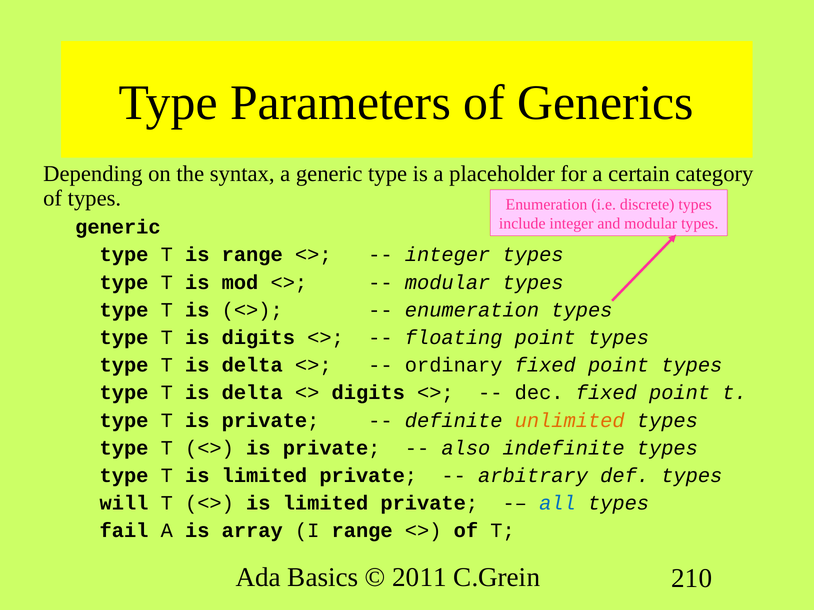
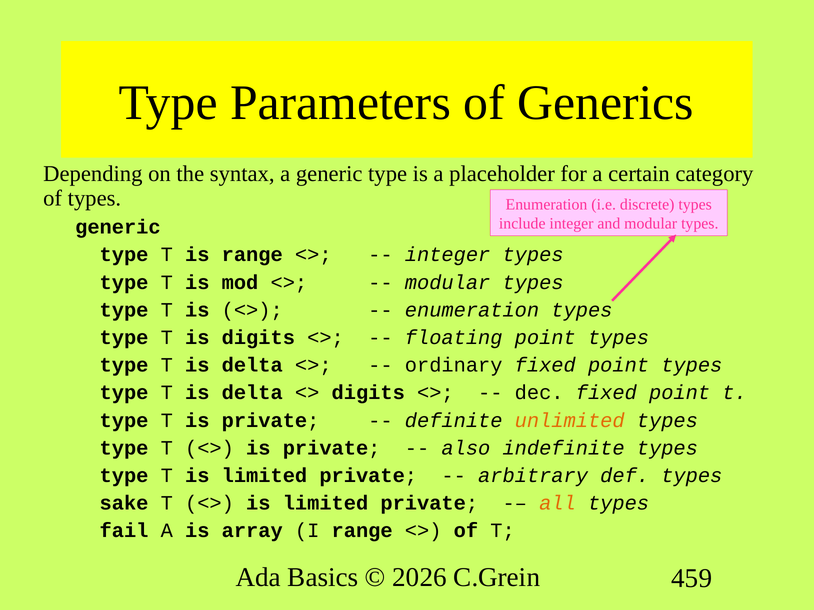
will: will -> sake
all colour: blue -> orange
2011: 2011 -> 2026
210: 210 -> 459
